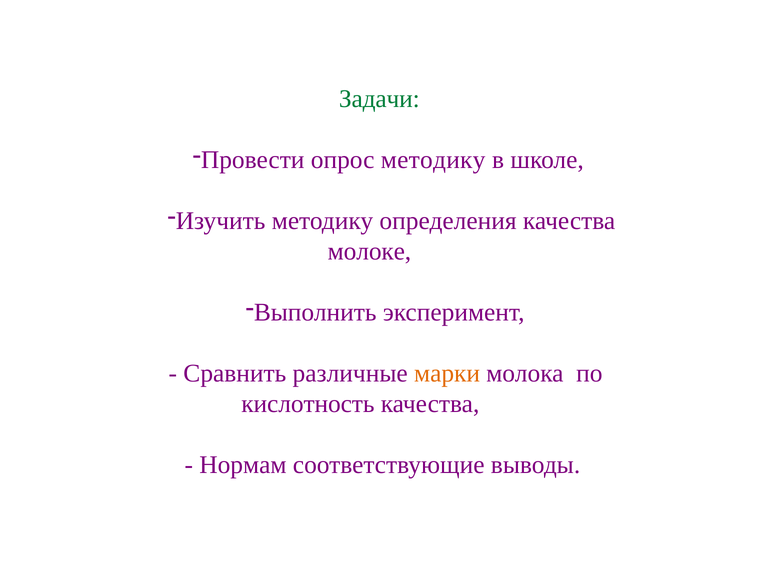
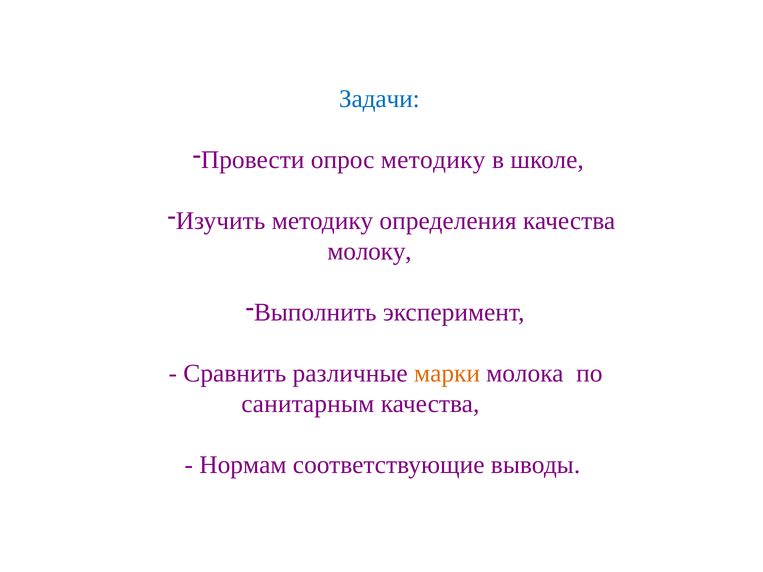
Задачи colour: green -> blue
молоке: молоке -> молоку
кислотность: кислотность -> санитарным
